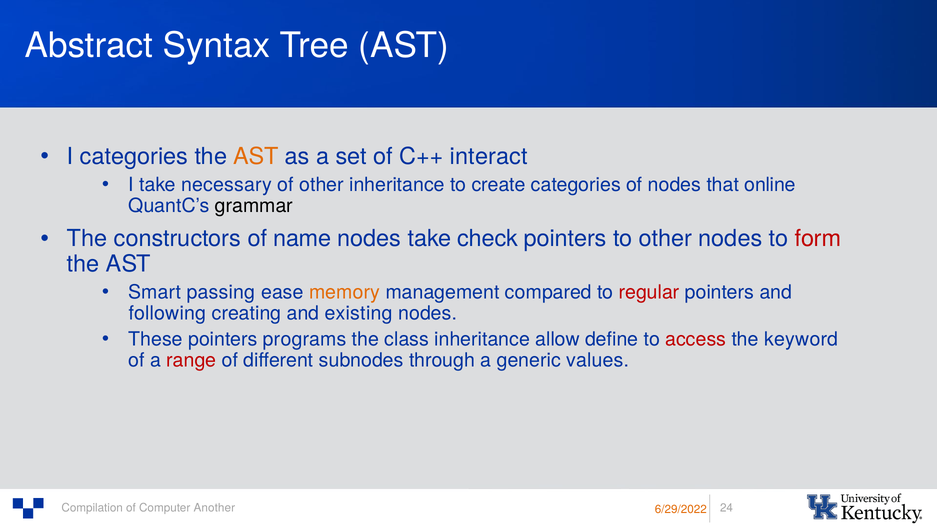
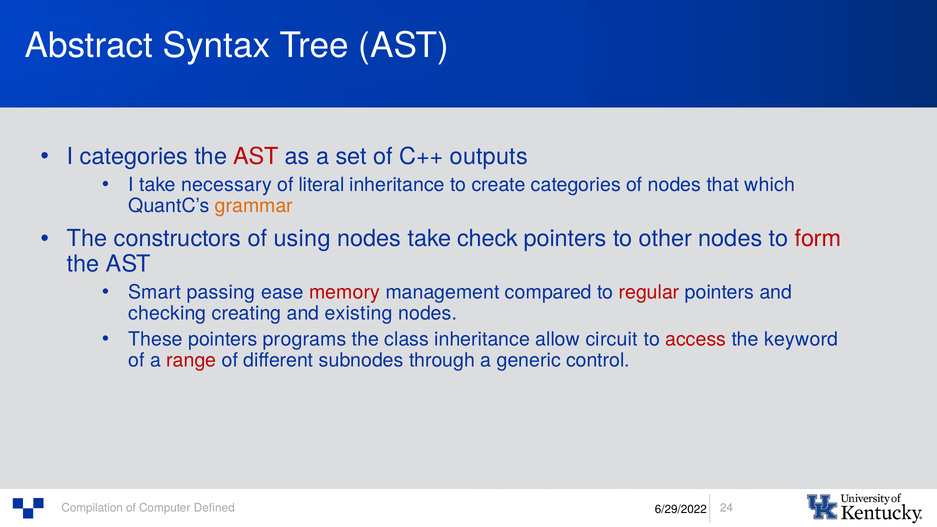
AST at (256, 157) colour: orange -> red
interact: interact -> outputs
of other: other -> literal
online: online -> which
grammar colour: black -> orange
name: name -> using
memory colour: orange -> red
following: following -> checking
define: define -> circuit
values: values -> control
Another: Another -> Defined
6/29/2022 colour: orange -> black
